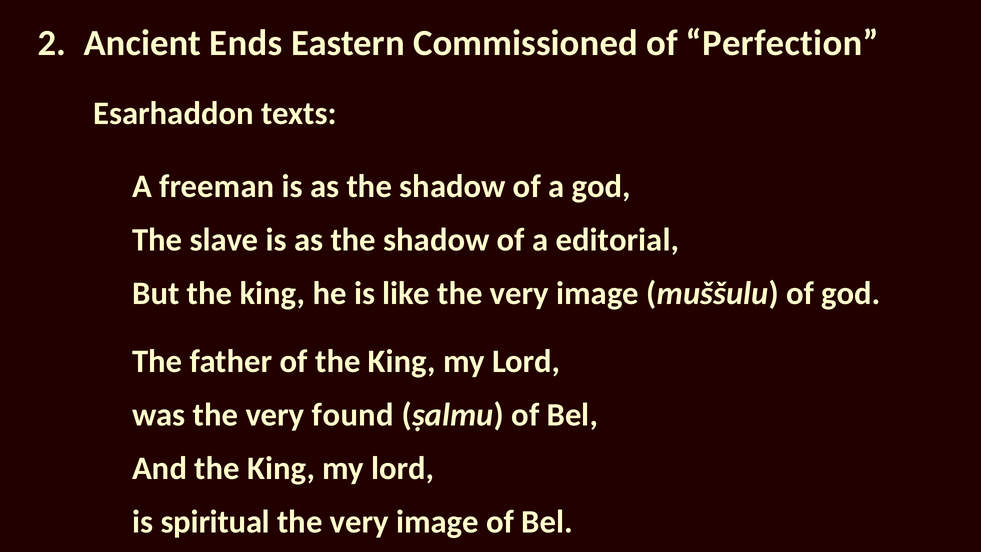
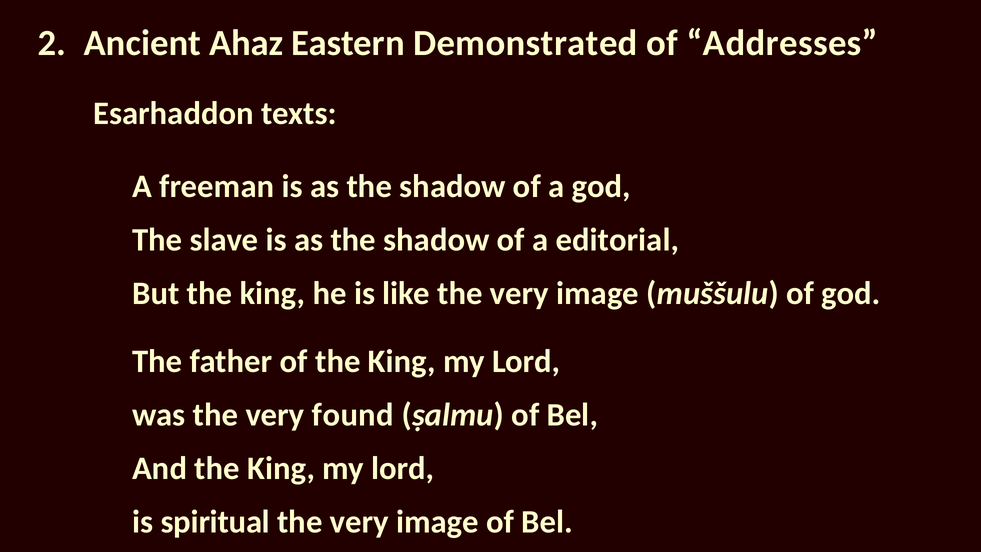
Ends: Ends -> Ahaz
Commissioned: Commissioned -> Demonstrated
Perfection: Perfection -> Addresses
